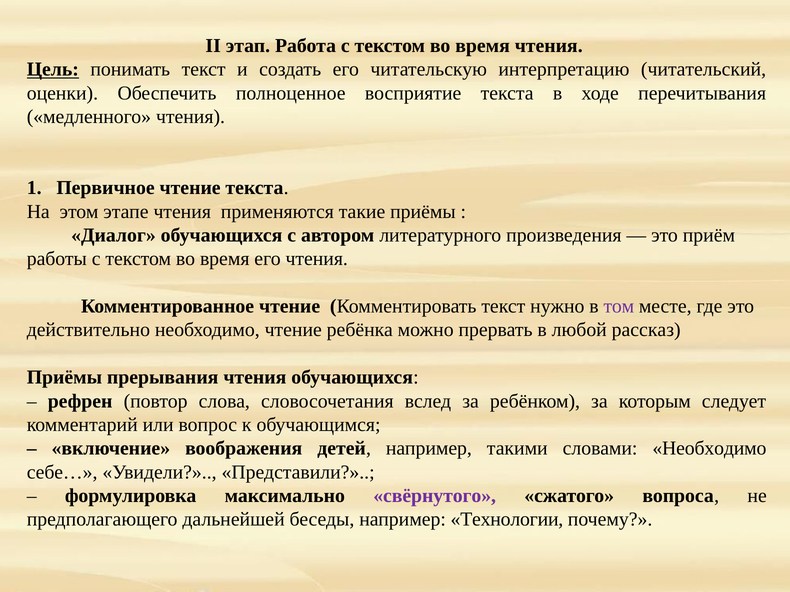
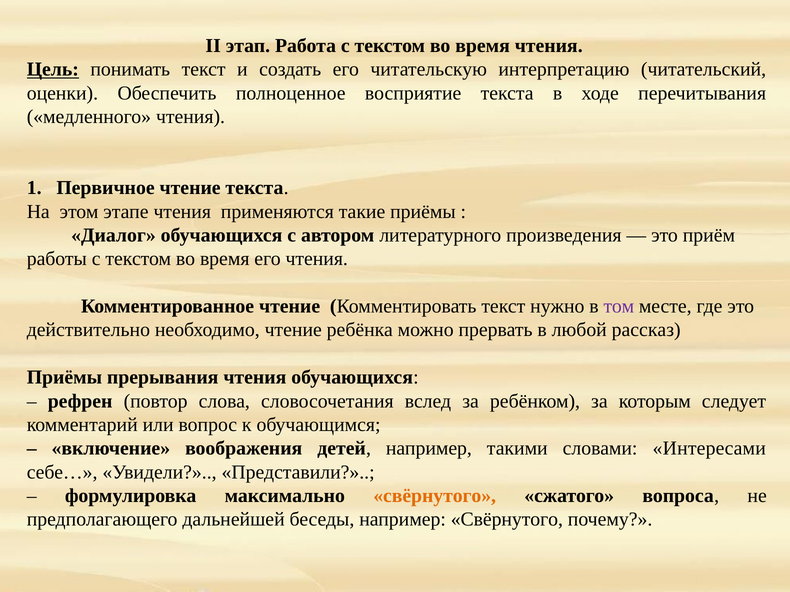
словами Необходимо: Необходимо -> Интересами
свёрнутого at (435, 496) colour: purple -> orange
например Технологии: Технологии -> Свёрнутого
